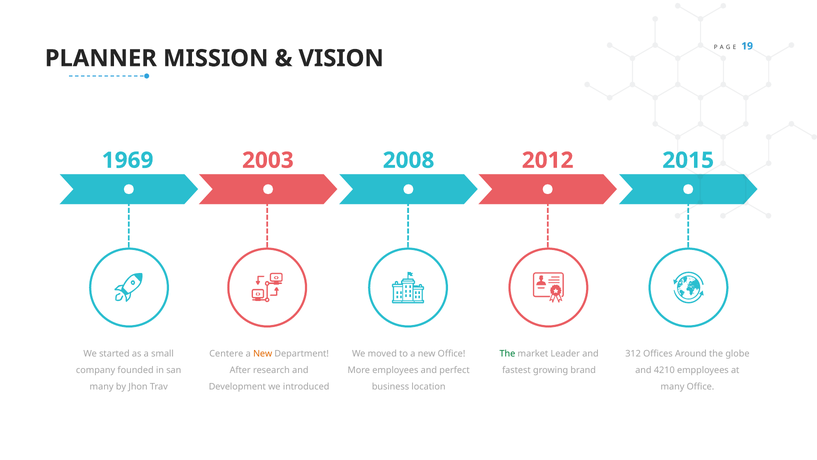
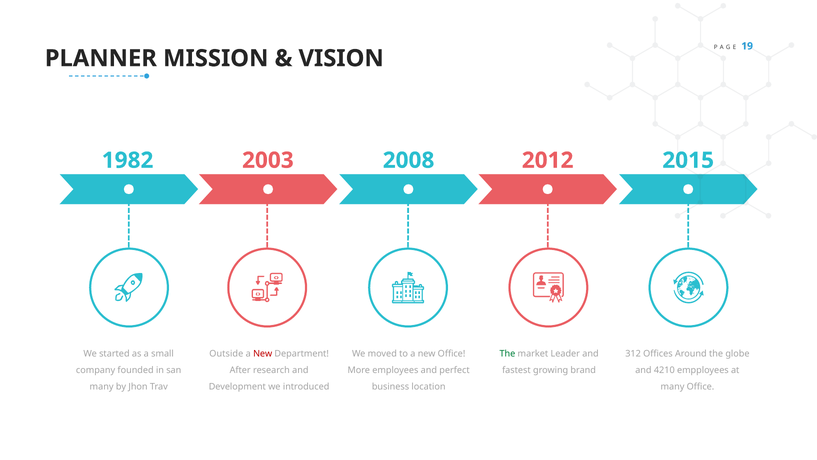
1969: 1969 -> 1982
Centere: Centere -> Outside
New at (263, 354) colour: orange -> red
